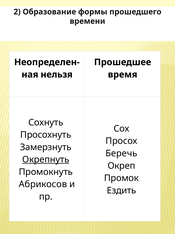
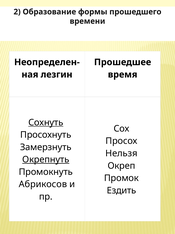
нельзя: нельзя -> лезгин
Сохнуть underline: none -> present
Беречь: Беречь -> Нельзя
